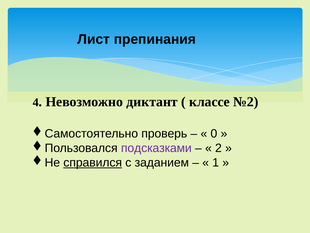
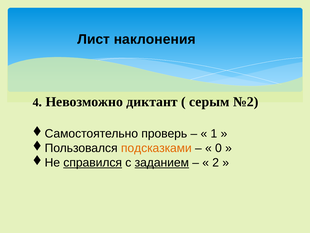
препинания: препинания -> наклонения
классе: классе -> серым
0: 0 -> 1
подсказками colour: purple -> orange
2: 2 -> 0
заданием underline: none -> present
1: 1 -> 2
